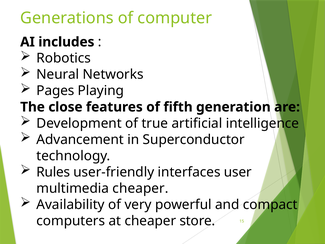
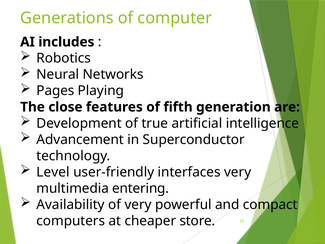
Rules: Rules -> Level
interfaces user: user -> very
multimedia cheaper: cheaper -> entering
